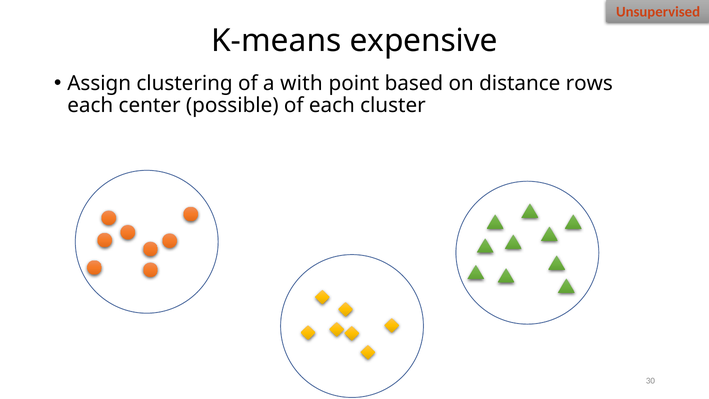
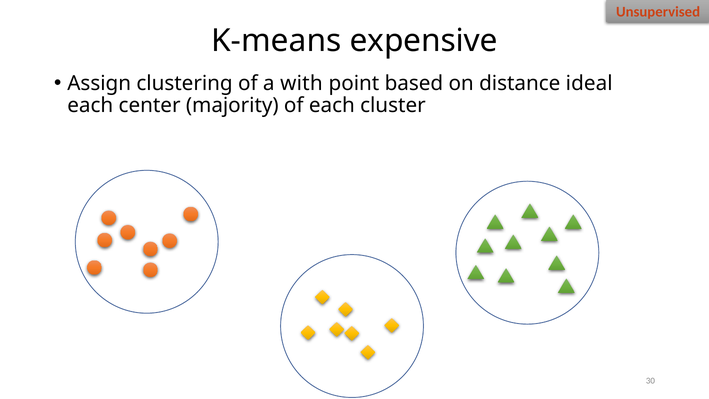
rows: rows -> ideal
possible: possible -> majority
